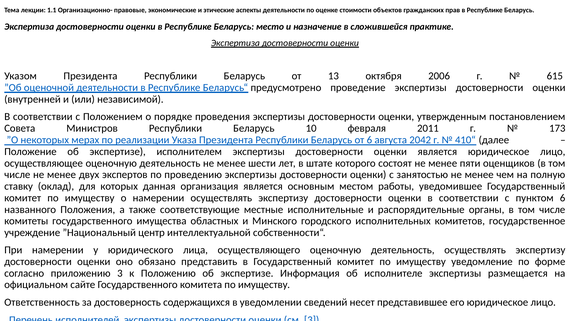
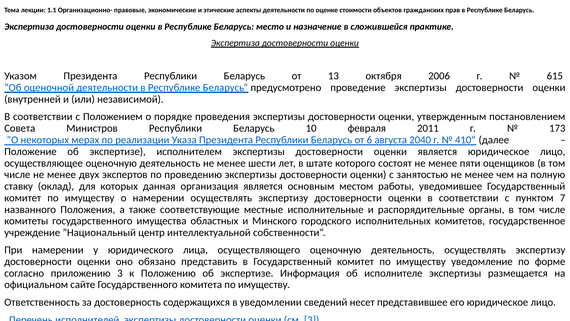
2042: 2042 -> 2040
пунктом 6: 6 -> 7
